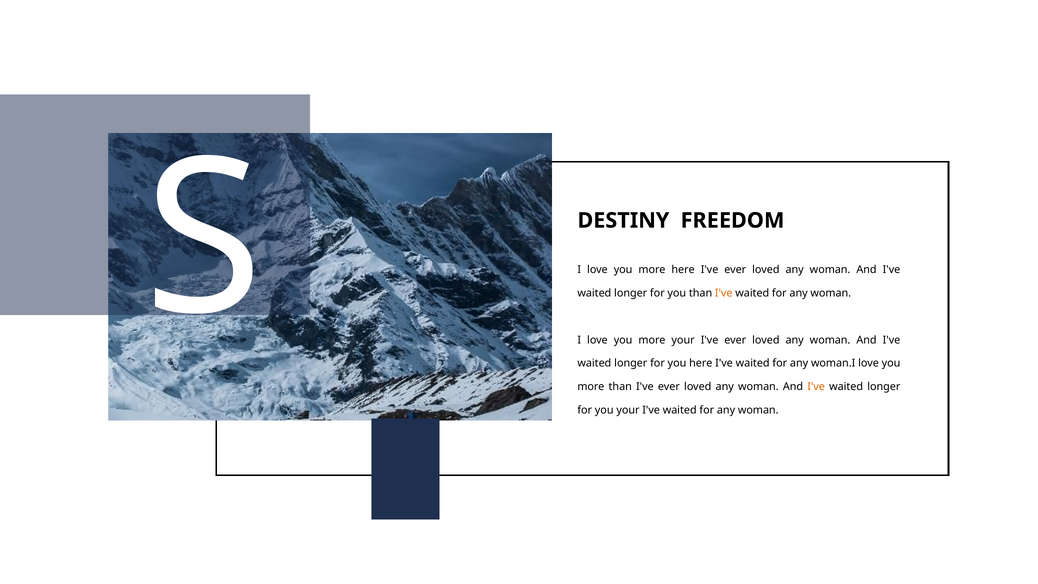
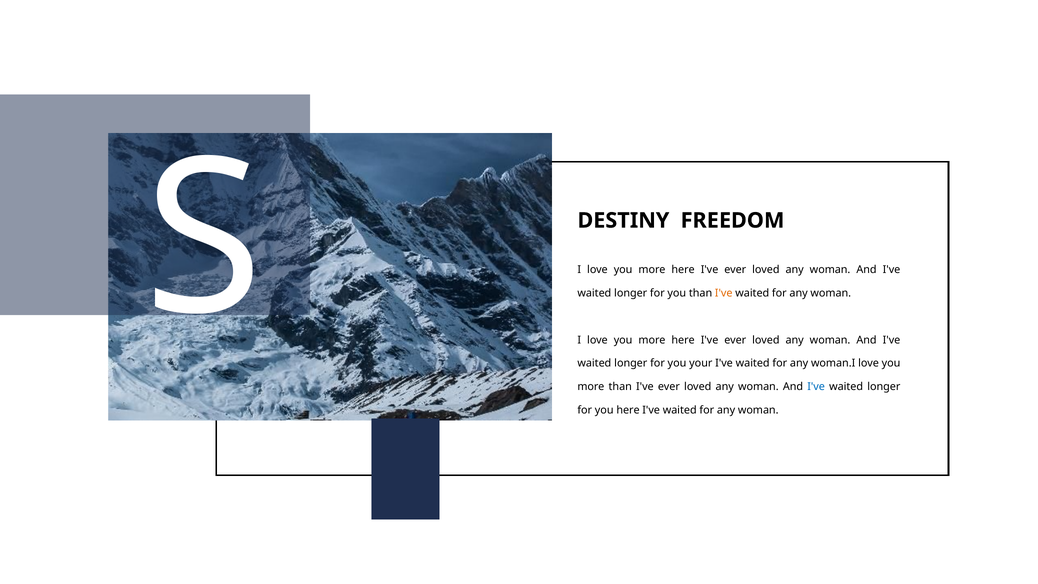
your at (683, 340): your -> here
you here: here -> your
I've at (816, 387) colour: orange -> blue
you your: your -> here
